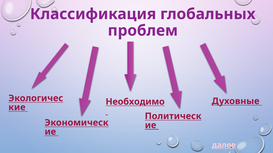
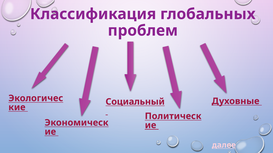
Необходимо: Необходимо -> Социальный
